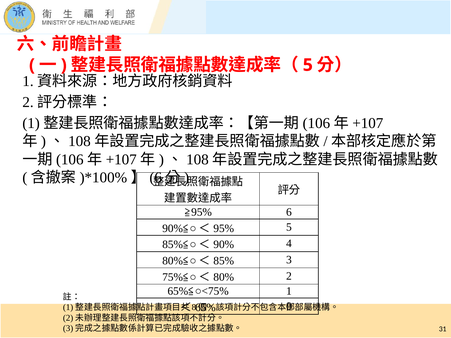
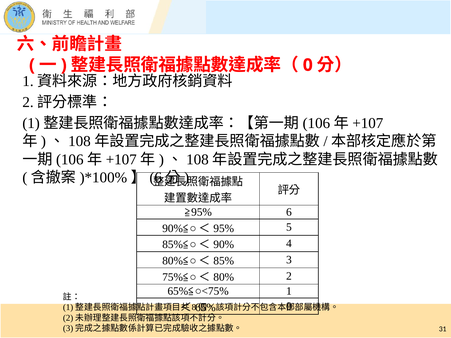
5 at (308, 65): 5 -> 0
